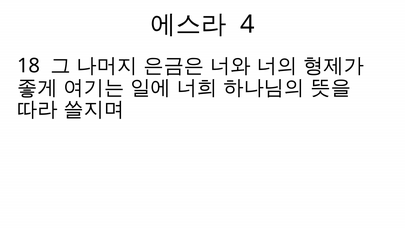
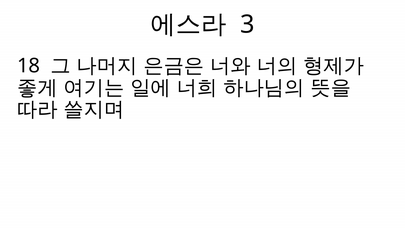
4: 4 -> 3
